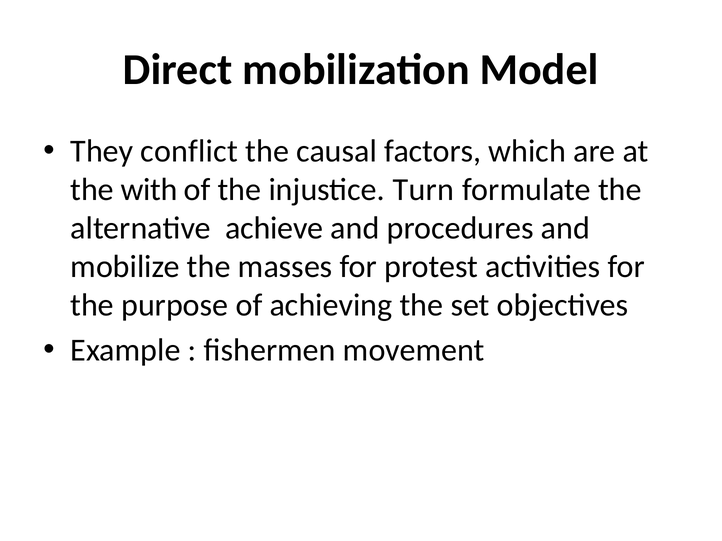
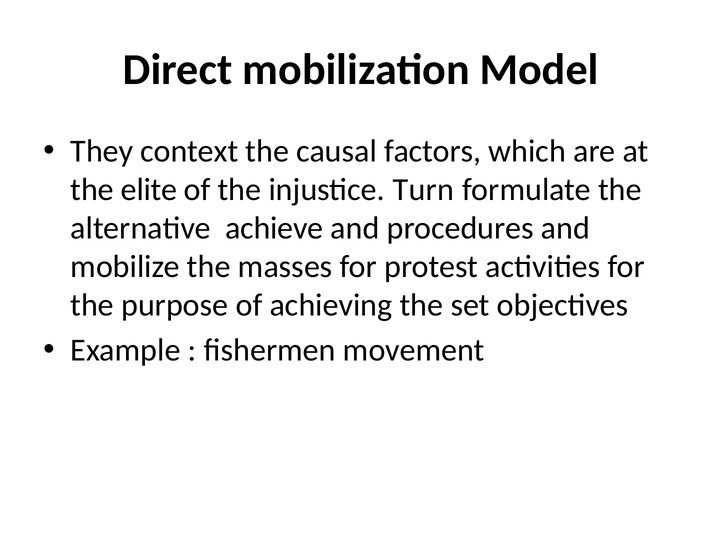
conflict: conflict -> context
with: with -> elite
